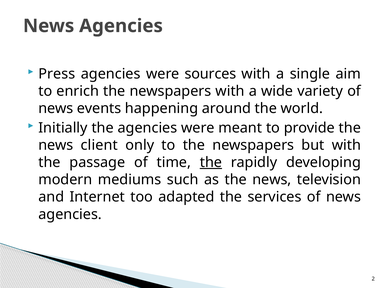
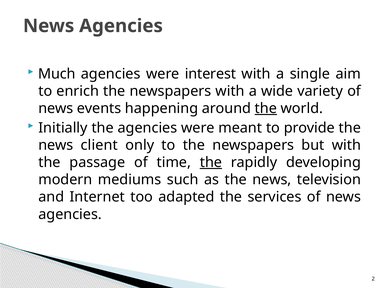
Press: Press -> Much
sources: sources -> interest
the at (266, 108) underline: none -> present
